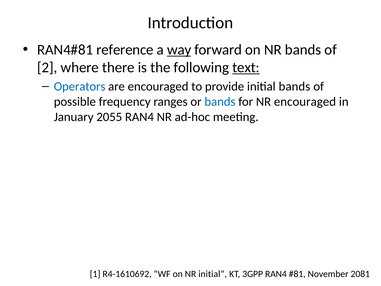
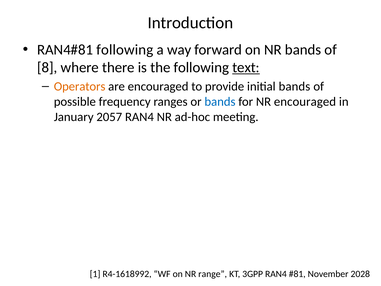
reference at (125, 50): reference -> following
way underline: present -> none
2: 2 -> 8
Operators colour: blue -> orange
2055: 2055 -> 2057
R4-1610692: R4-1610692 -> R4-1618992
NR initial: initial -> range
2081: 2081 -> 2028
